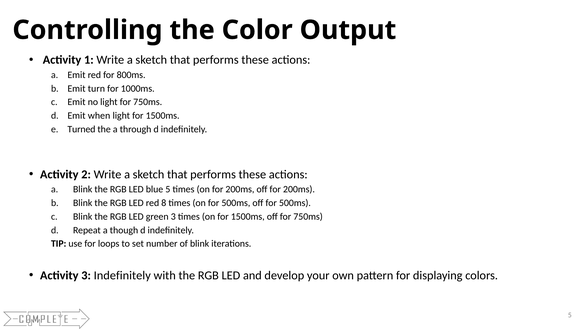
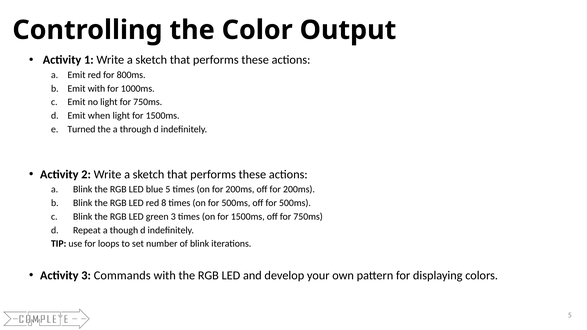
Emit turn: turn -> with
3 Indefinitely: Indefinitely -> Commands
